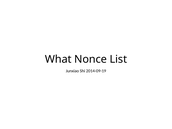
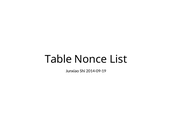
What: What -> Table
